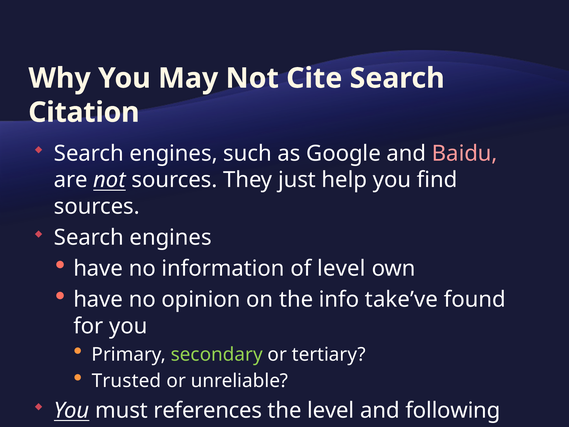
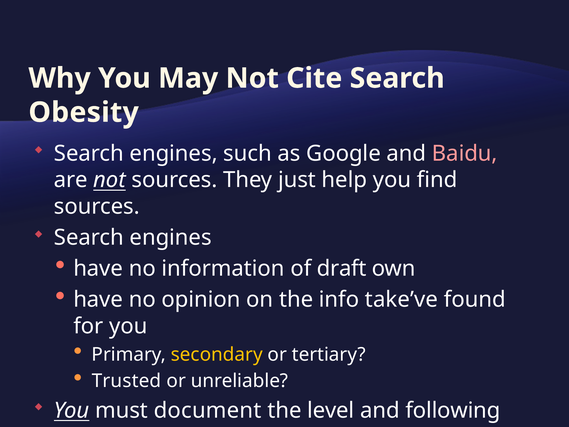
Citation: Citation -> Obesity
of level: level -> draft
secondary colour: light green -> yellow
references: references -> document
